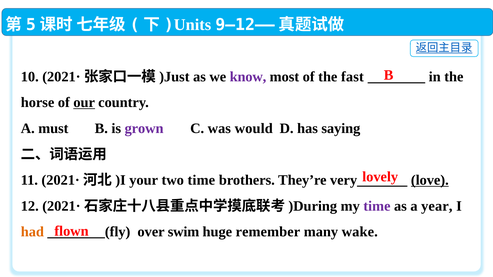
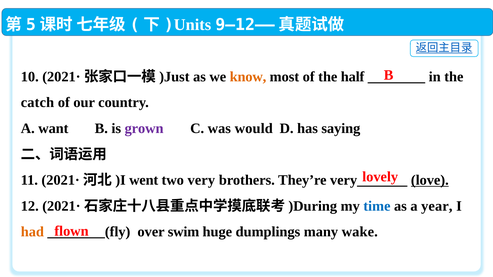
know colour: purple -> orange
fast: fast -> half
horse: horse -> catch
our underline: present -> none
must: must -> want
your: your -> went
two time: time -> very
time at (377, 206) colour: purple -> blue
remember: remember -> dumplings
